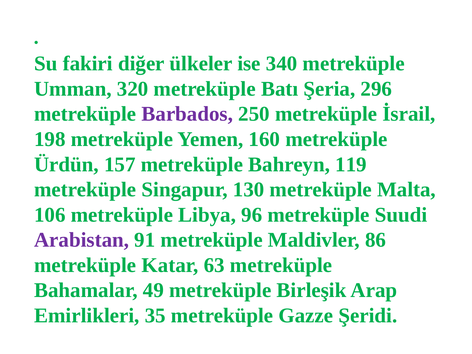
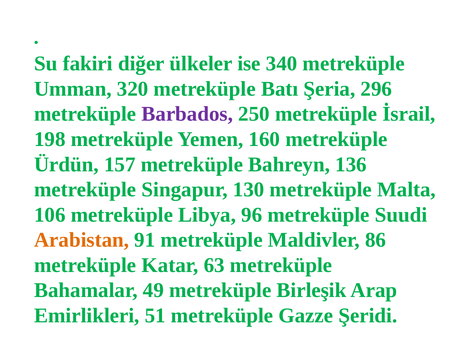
119: 119 -> 136
Arabistan colour: purple -> orange
35: 35 -> 51
